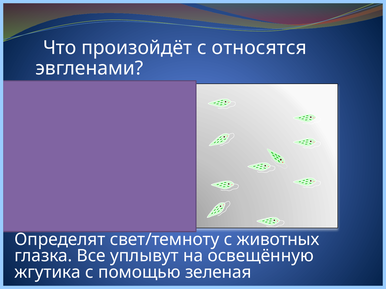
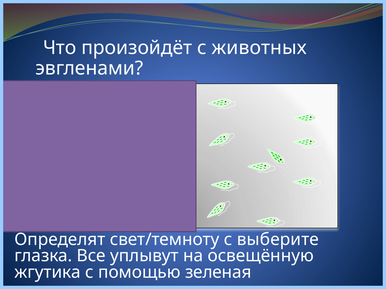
относятся: относятся -> животных
животных: животных -> выберите
